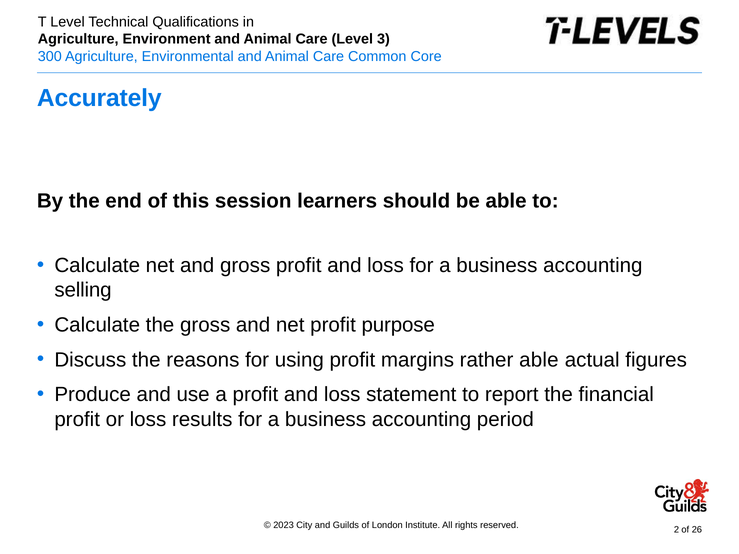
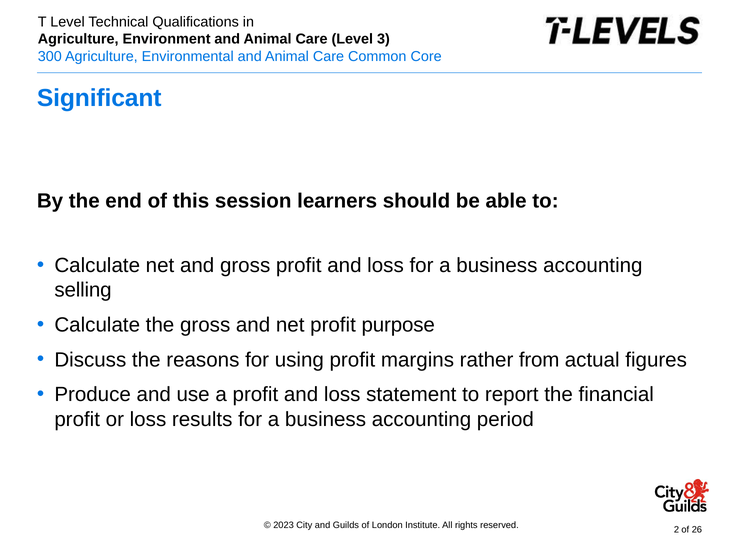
Accurately: Accurately -> Significant
rather able: able -> from
